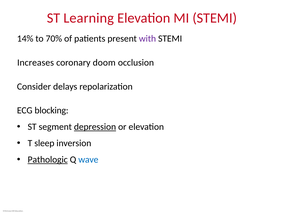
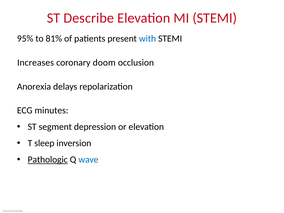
Learning: Learning -> Describe
14%: 14% -> 95%
70%: 70% -> 81%
with colour: purple -> blue
Consider: Consider -> Anorexia
blocking: blocking -> minutes
depression underline: present -> none
